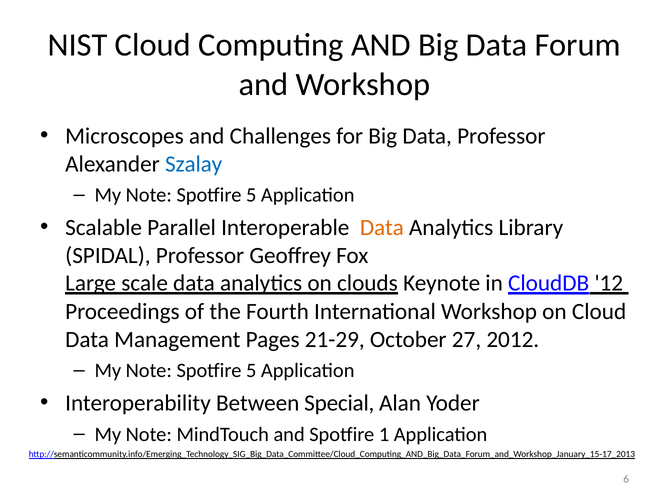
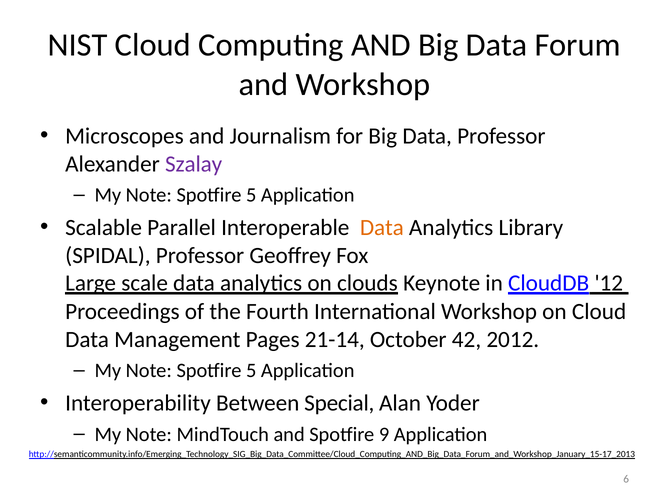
Challenges: Challenges -> Journalism
Szalay colour: blue -> purple
21-29: 21-29 -> 21-14
27: 27 -> 42
1: 1 -> 9
